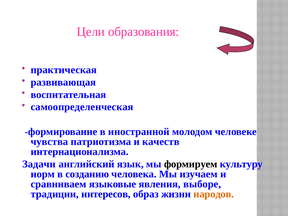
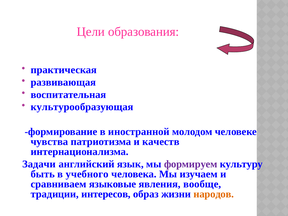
самоопределенческая: самоопределенческая -> культурообразующая
формируем colour: black -> purple
норм: норм -> быть
созданию: созданию -> учебного
выборе: выборе -> вообще
